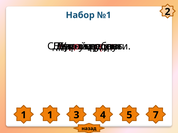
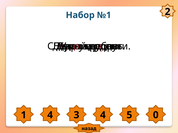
1 1: 1 -> 4
7: 7 -> 0
